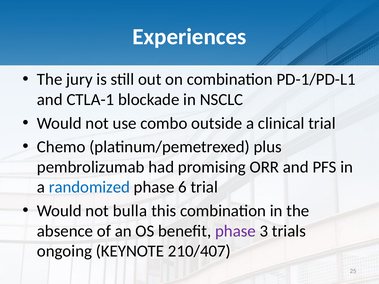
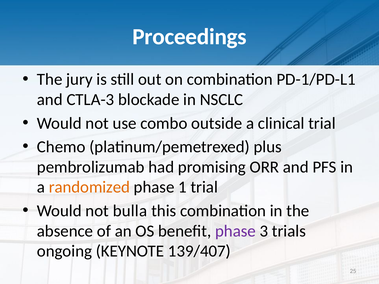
Experiences: Experiences -> Proceedings
CTLA-1: CTLA-1 -> CTLA-3
randomized colour: blue -> orange
6: 6 -> 1
210/407: 210/407 -> 139/407
